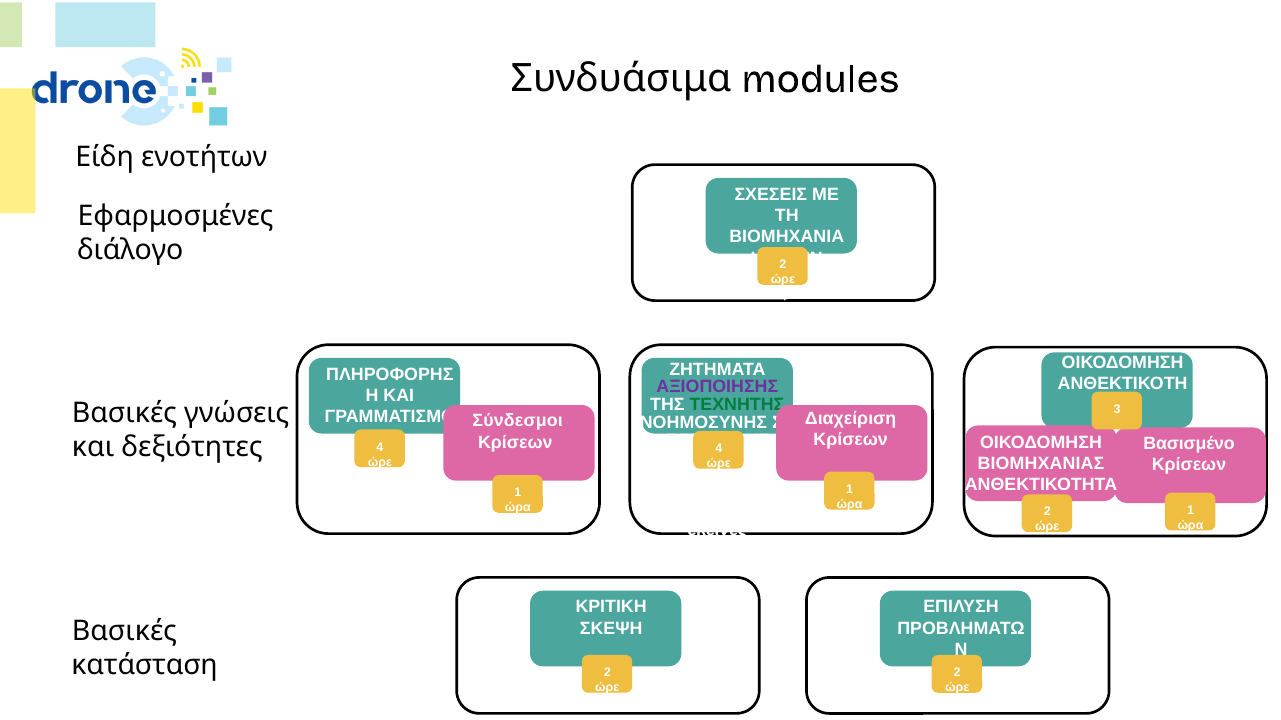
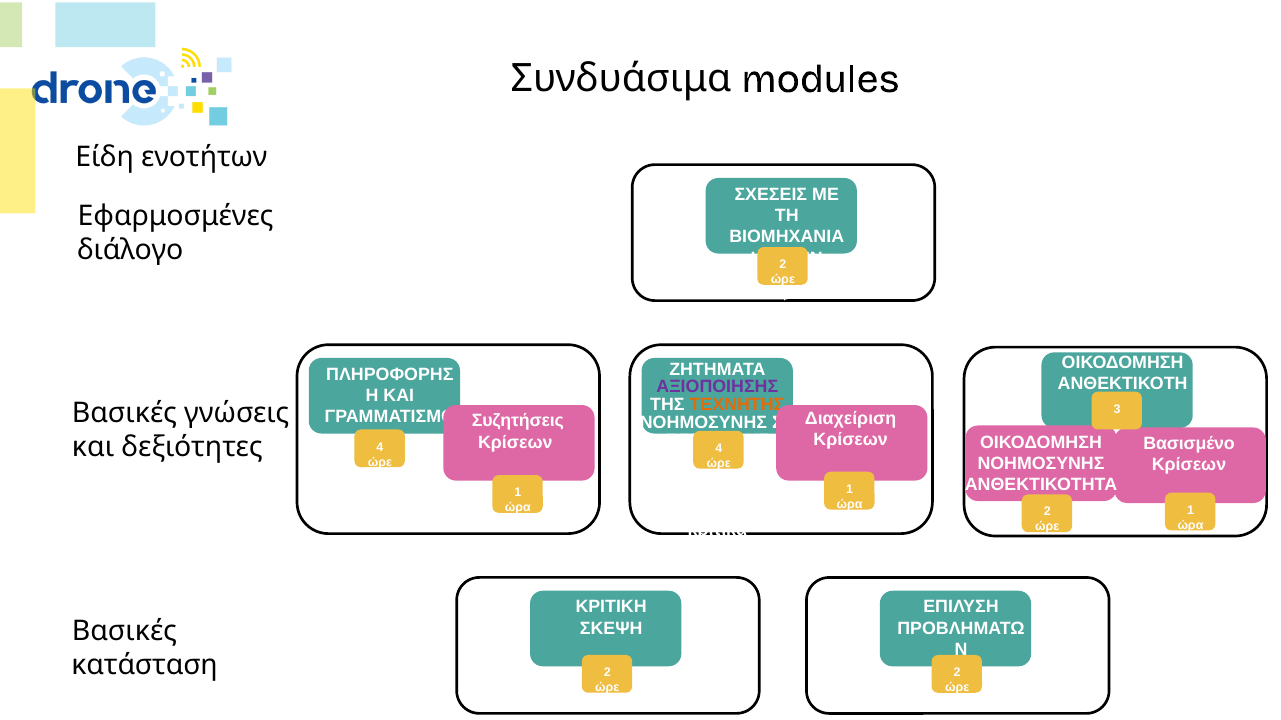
ΤΕΧΝΗΤΗΣ colour: green -> orange
Σύνδεσμοι: Σύνδεσμοι -> Συζητήσεις
ΒΙΟΜΗΧΑΝΙΑΣ at (1041, 464): ΒΙΟΜΗΧΑΝΙΑΣ -> ΝΟΗΜΟΣΥΝΗΣ
εκείνες: εκείνες -> κριτικά
